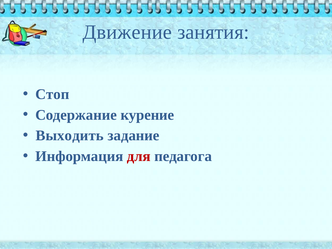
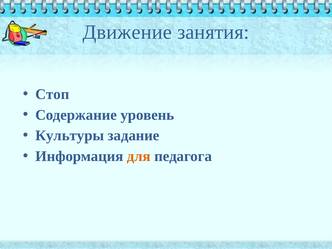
курение: курение -> уровень
Выходить: Выходить -> Культуры
для colour: red -> orange
